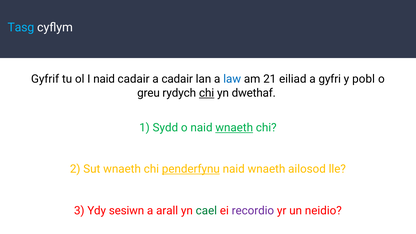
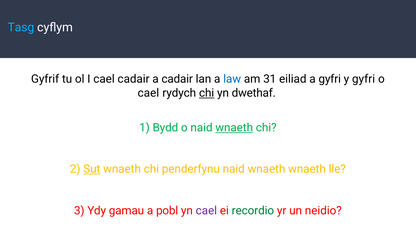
I naid: naid -> cael
21: 21 -> 31
y pobl: pobl -> gyfri
greu at (149, 93): greu -> cael
Sydd: Sydd -> Bydd
Sut underline: none -> present
penderfynu underline: present -> none
wnaeth ailosod: ailosod -> wnaeth
sesiwn: sesiwn -> gamau
arall: arall -> pobl
cael at (206, 211) colour: green -> purple
recordio colour: purple -> green
